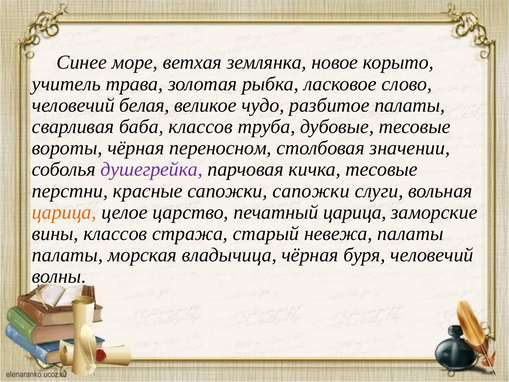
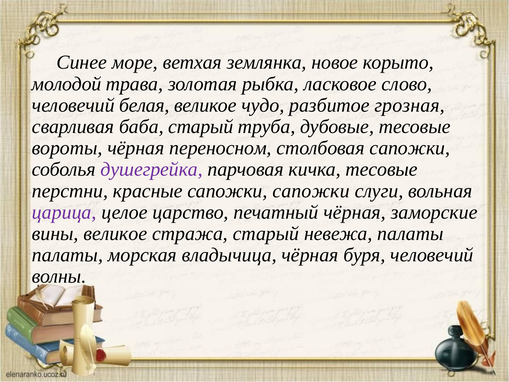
учитель: учитель -> молодой
разбитое палаты: палаты -> грозная
баба классов: классов -> старый
столбовая значении: значении -> сапожки
царица at (64, 212) colour: orange -> purple
печатный царица: царица -> чёрная
вины классов: классов -> великое
